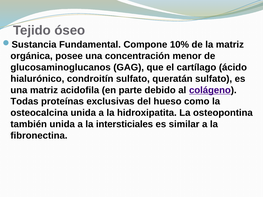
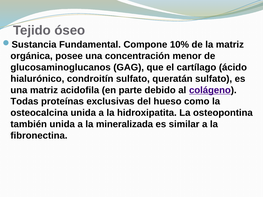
intersticiales: intersticiales -> mineralizada
